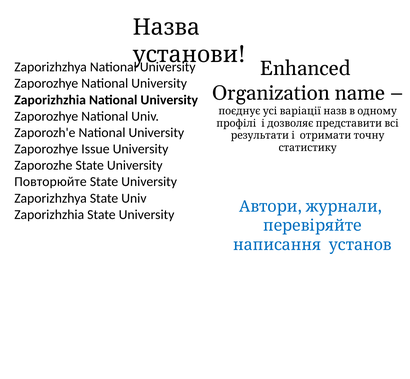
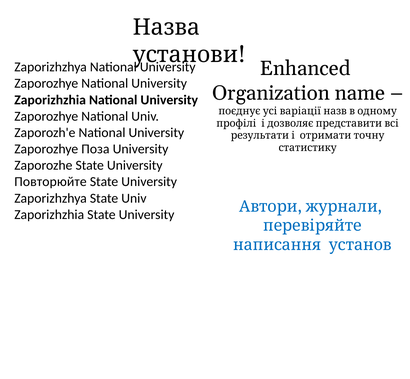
Issue: Issue -> Поза
